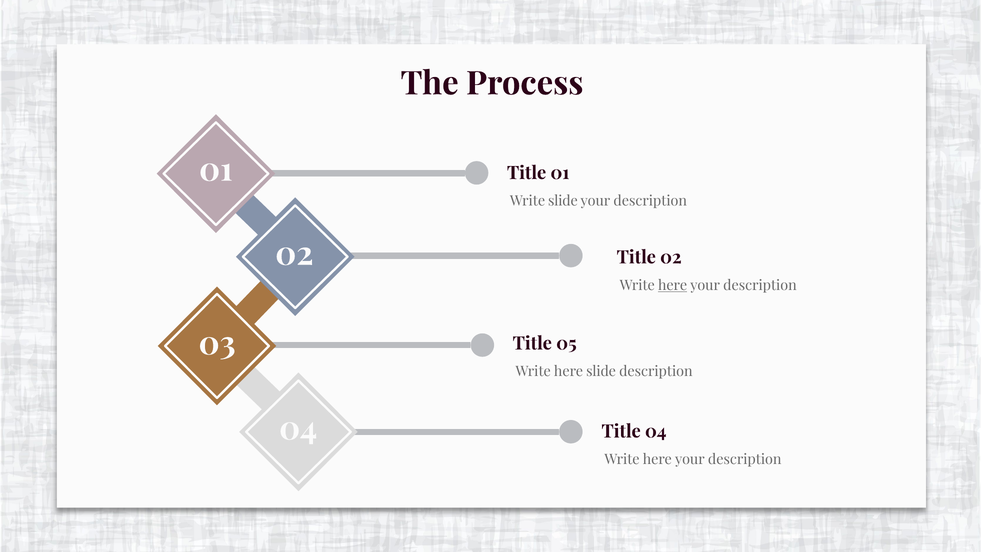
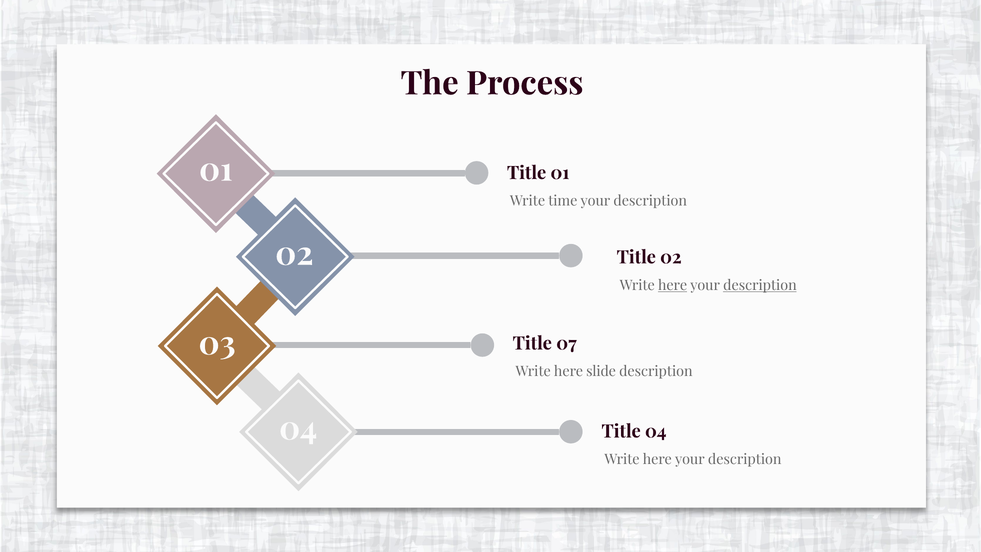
Write slide: slide -> time
description at (760, 285) underline: none -> present
05: 05 -> 07
